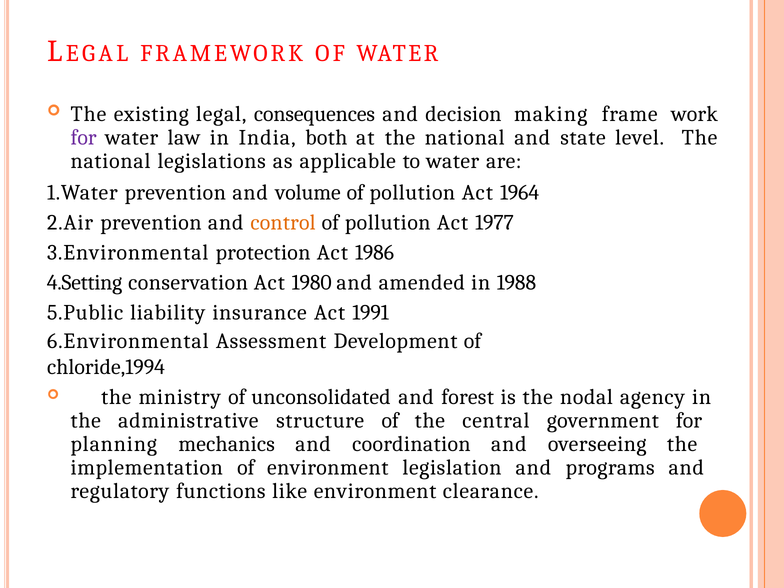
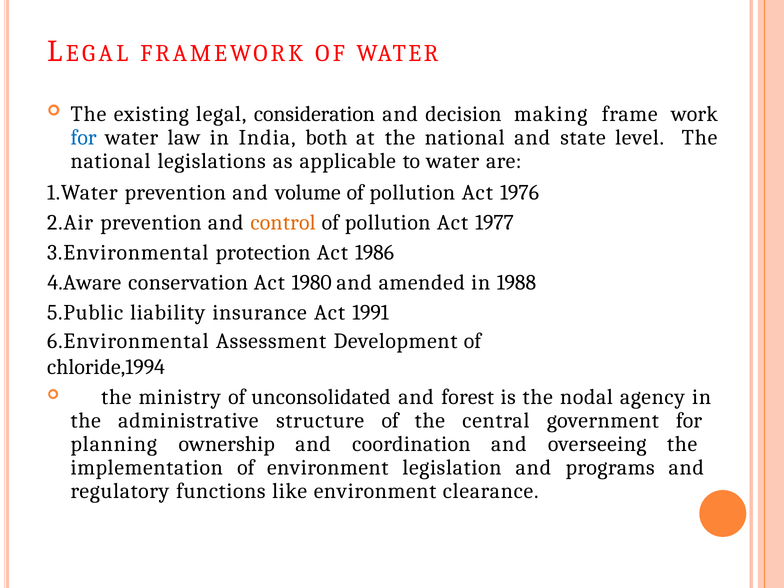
consequences: consequences -> consideration
for at (84, 137) colour: purple -> blue
1964: 1964 -> 1976
4.Setting: 4.Setting -> 4.Aware
mechanics: mechanics -> ownership
